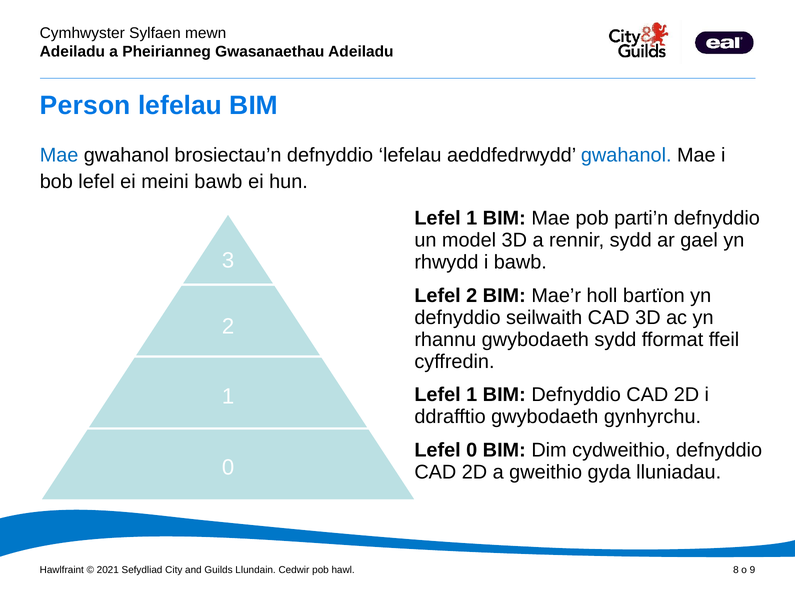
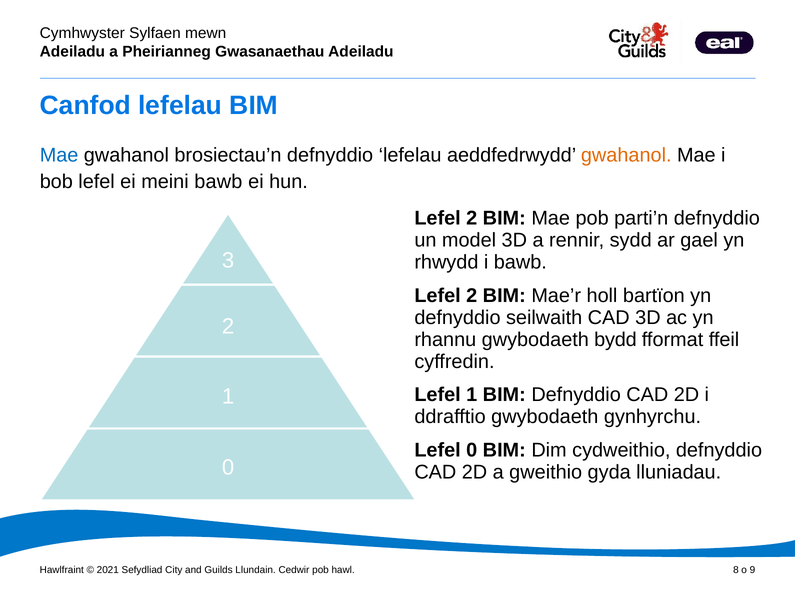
Person: Person -> Canfod
gwahanol at (626, 155) colour: blue -> orange
1 at (472, 218): 1 -> 2
gwybodaeth sydd: sydd -> bydd
